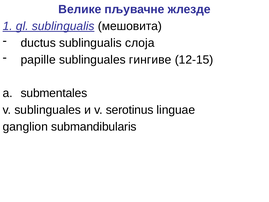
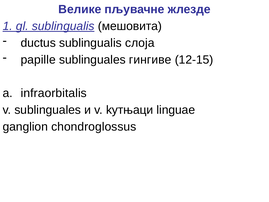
submentales: submentales -> infraorbitalis
serotinus: serotinus -> kутњаци
submandibularis: submandibularis -> chondroglossus
